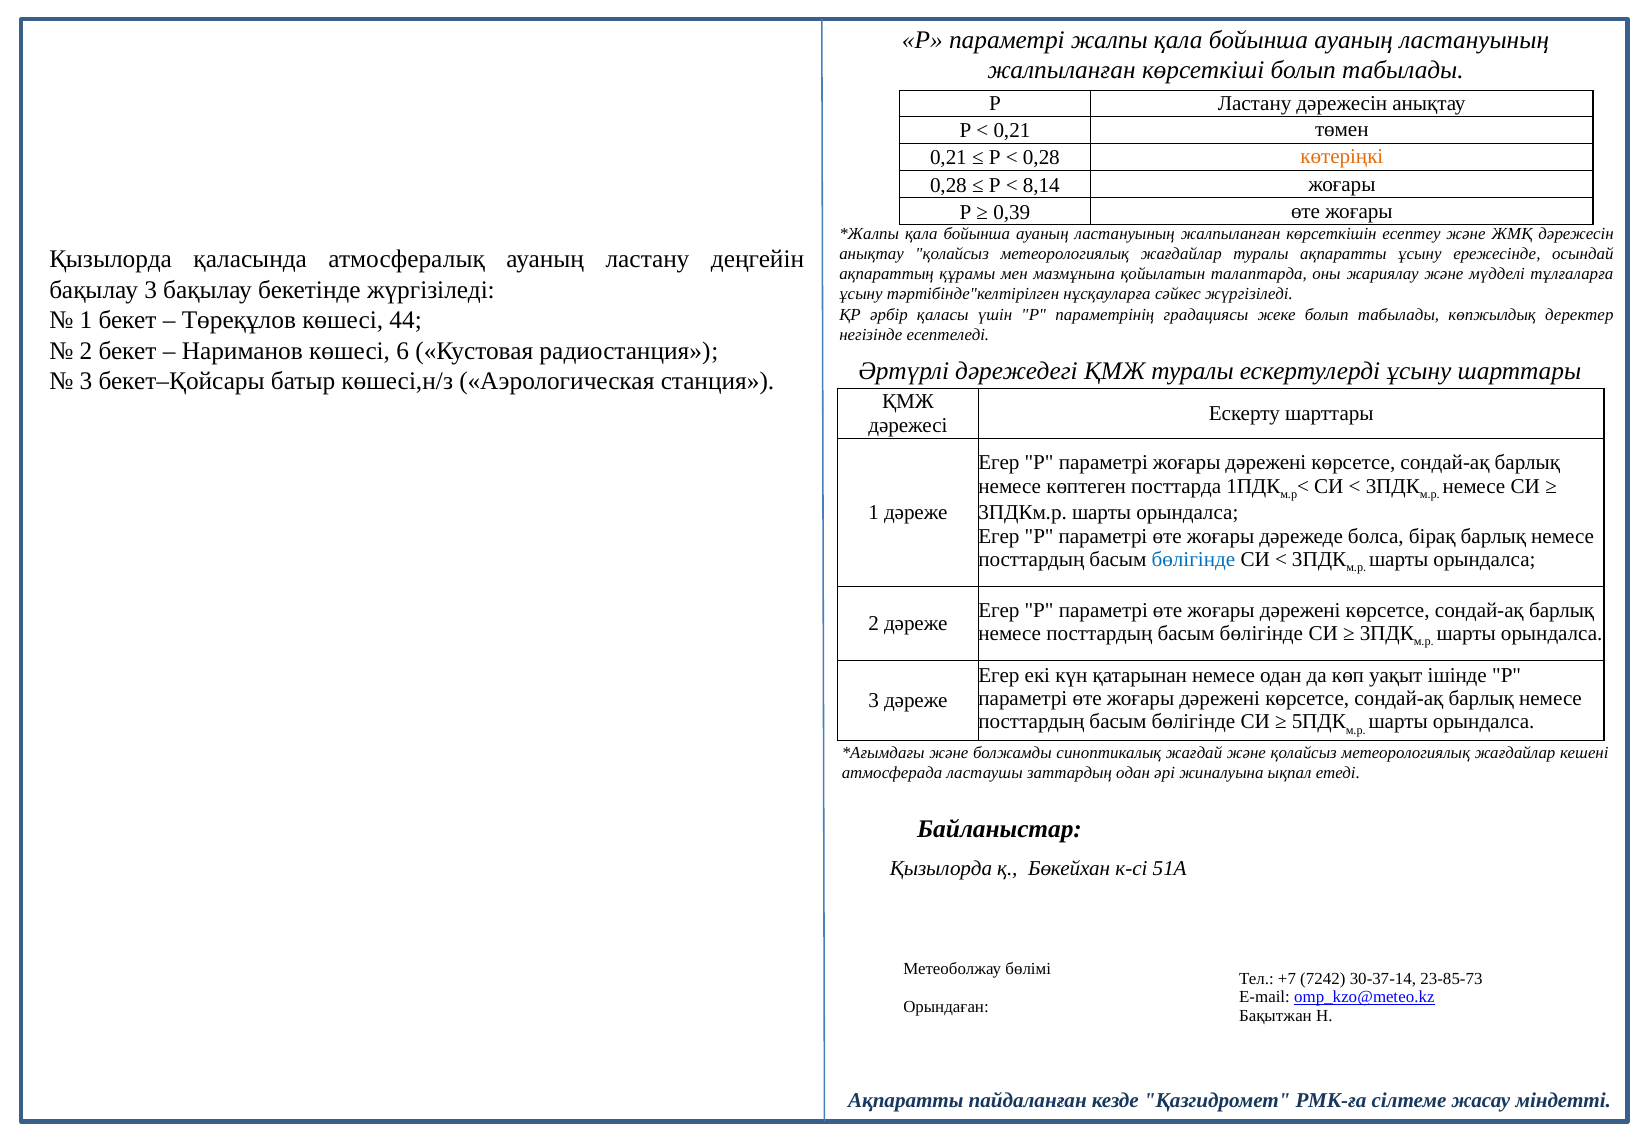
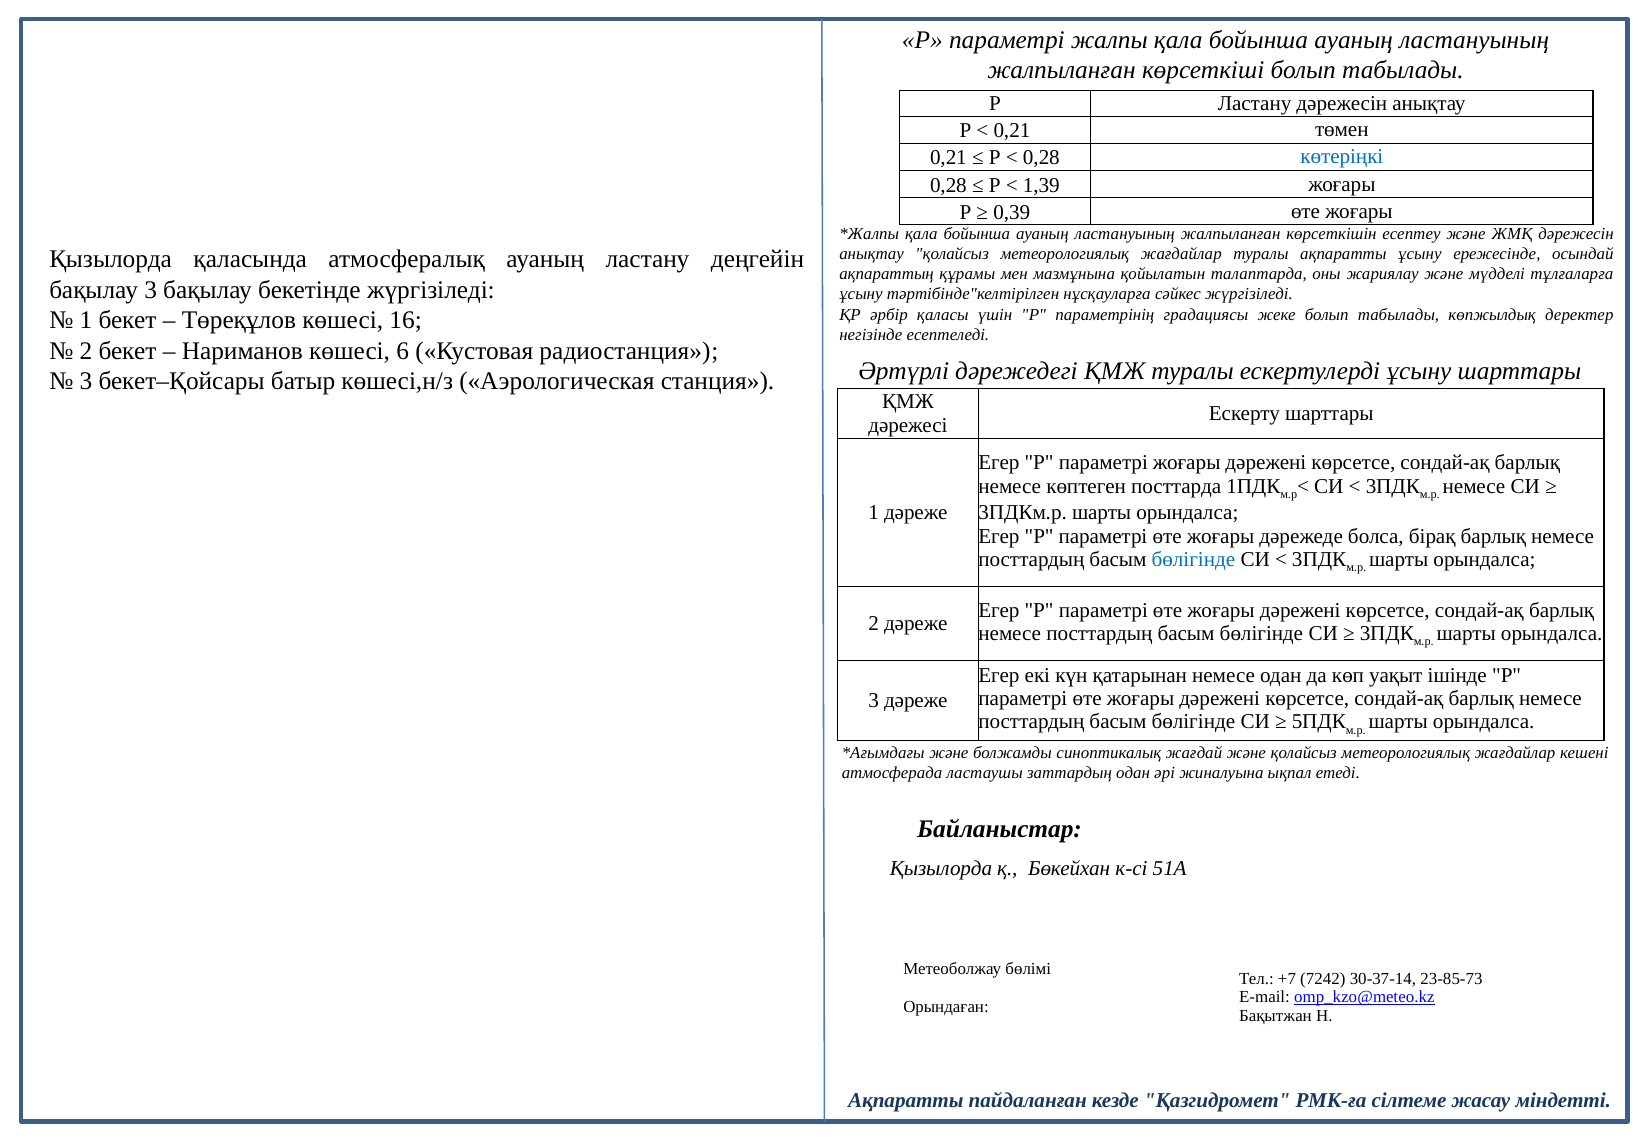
көтеріңкі colour: orange -> blue
8,14: 8,14 -> 1,39
44: 44 -> 16
